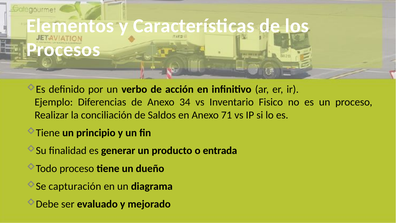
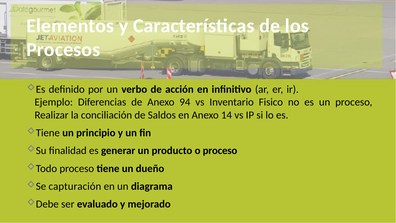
34: 34 -> 94
71: 71 -> 14
o entrada: entrada -> proceso
